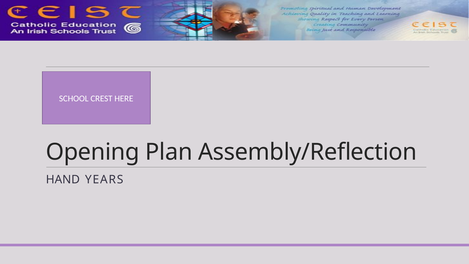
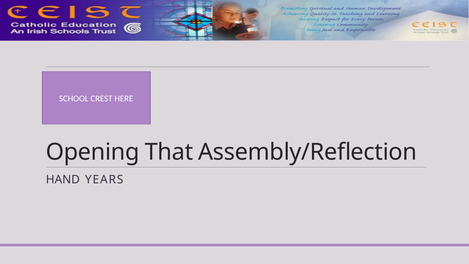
Plan: Plan -> That
